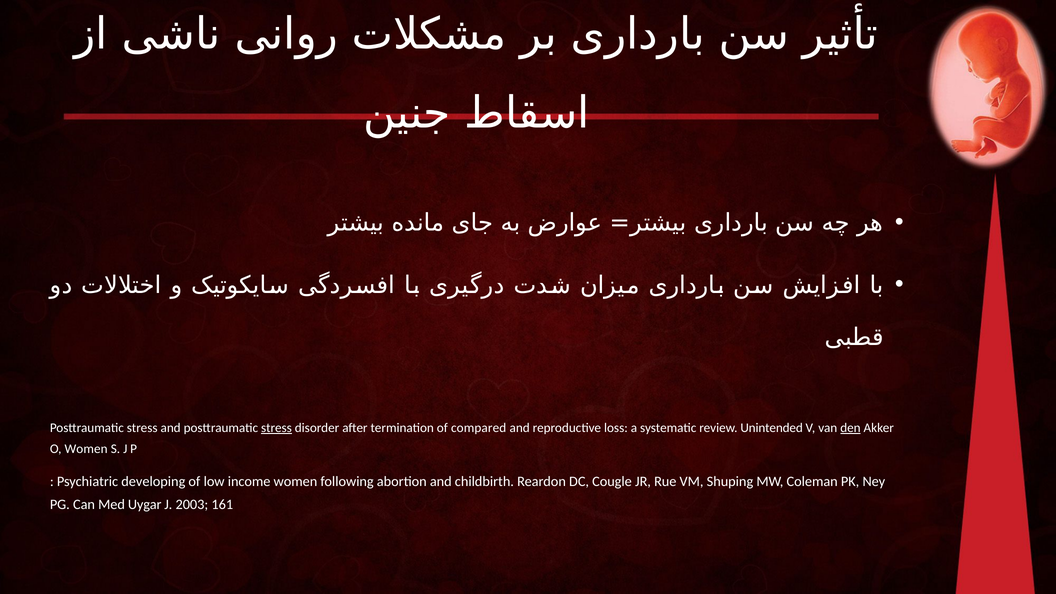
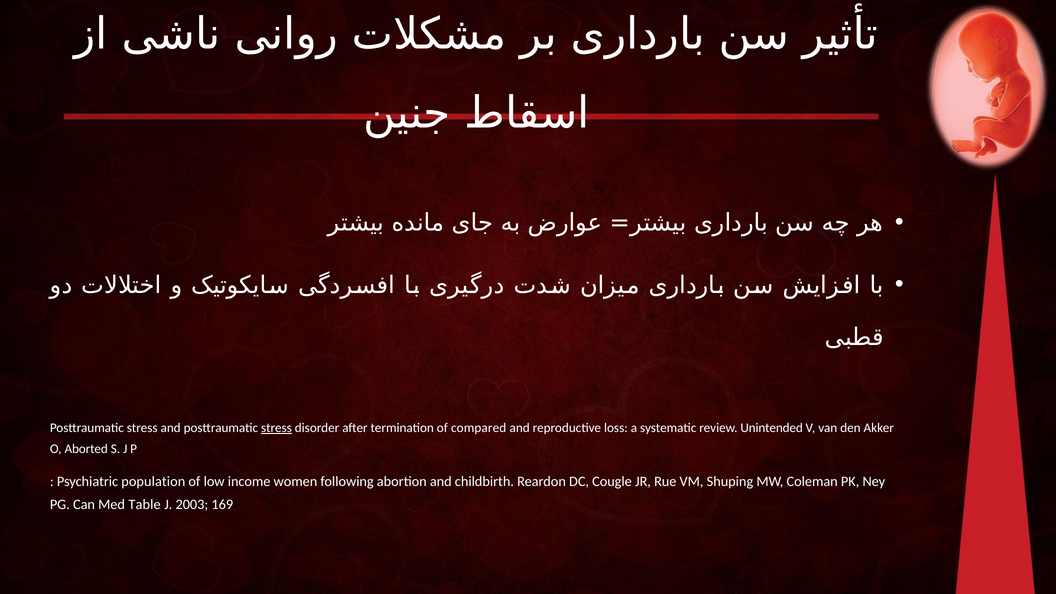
den underline: present -> none
O Women: Women -> Aborted
developing: developing -> population
Uygar: Uygar -> Table
161: 161 -> 169
